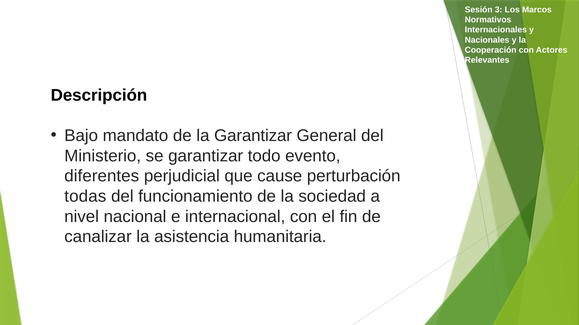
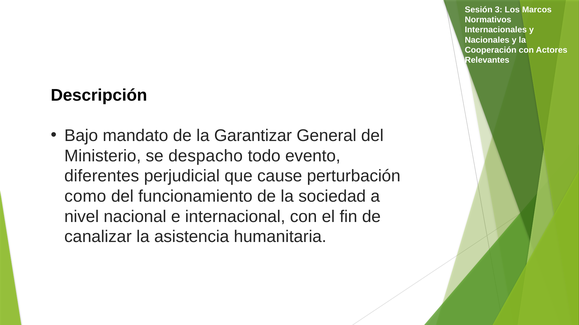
se garantizar: garantizar -> despacho
todas: todas -> como
